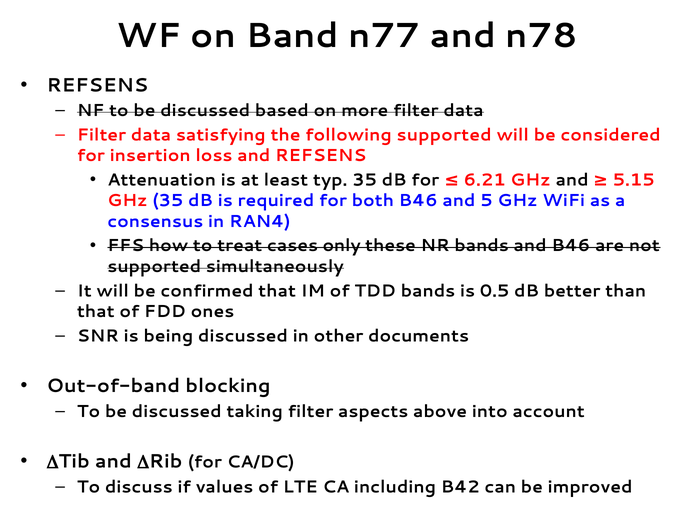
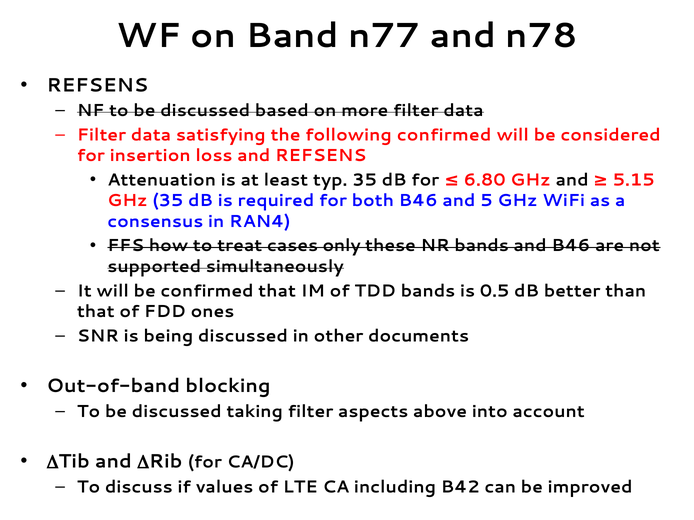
following supported: supported -> confirmed
6.21: 6.21 -> 6.80
